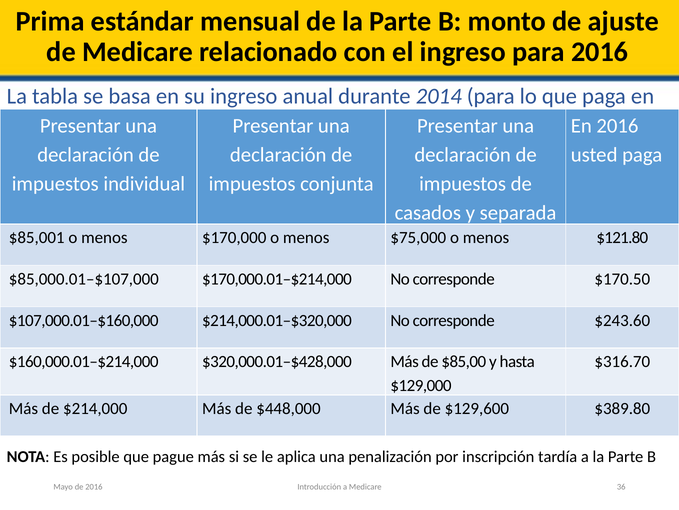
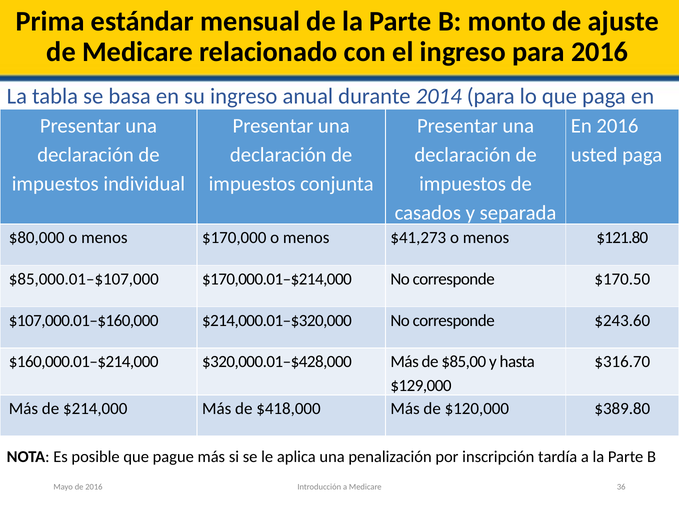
$85,001: $85,001 -> $80,000
$75,000: $75,000 -> $41,273
$448,000: $448,000 -> $418,000
$129,600: $129,600 -> $120,000
